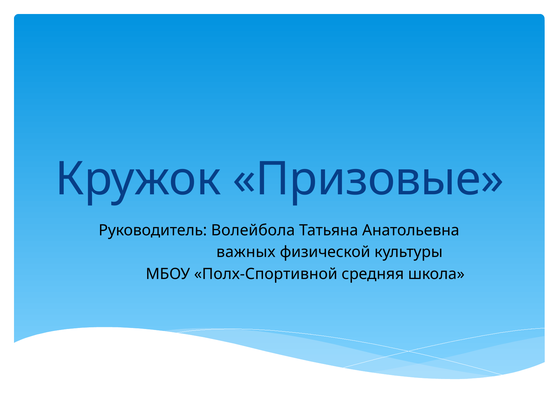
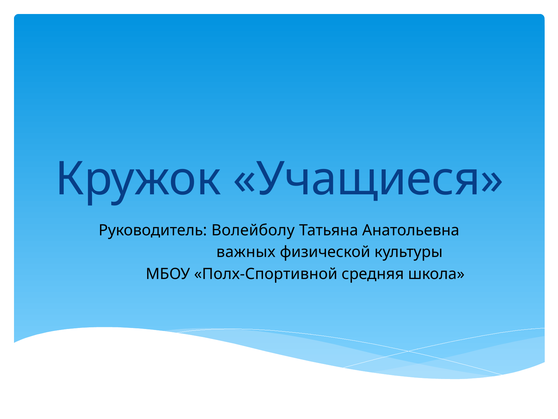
Призовые: Призовые -> Учащиеся
Волейбола: Волейбола -> Волейболу
